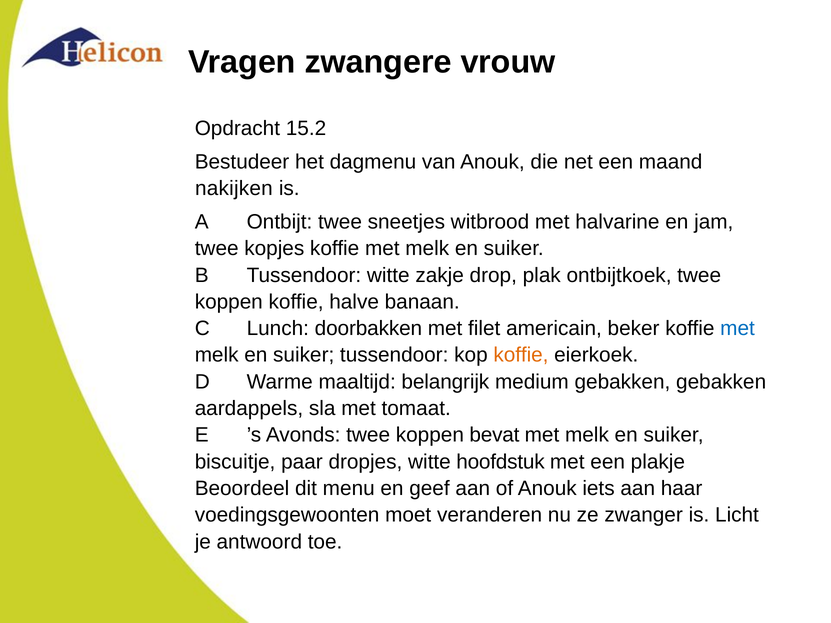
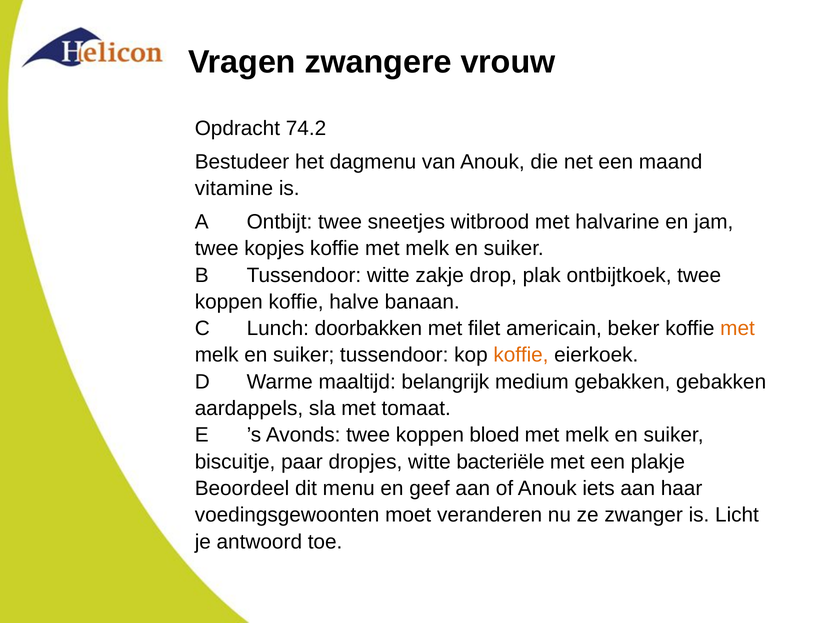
15.2: 15.2 -> 74.2
nakijken: nakijken -> vitamine
met at (738, 329) colour: blue -> orange
bevat: bevat -> bloed
hoofdstuk: hoofdstuk -> bacteriële
